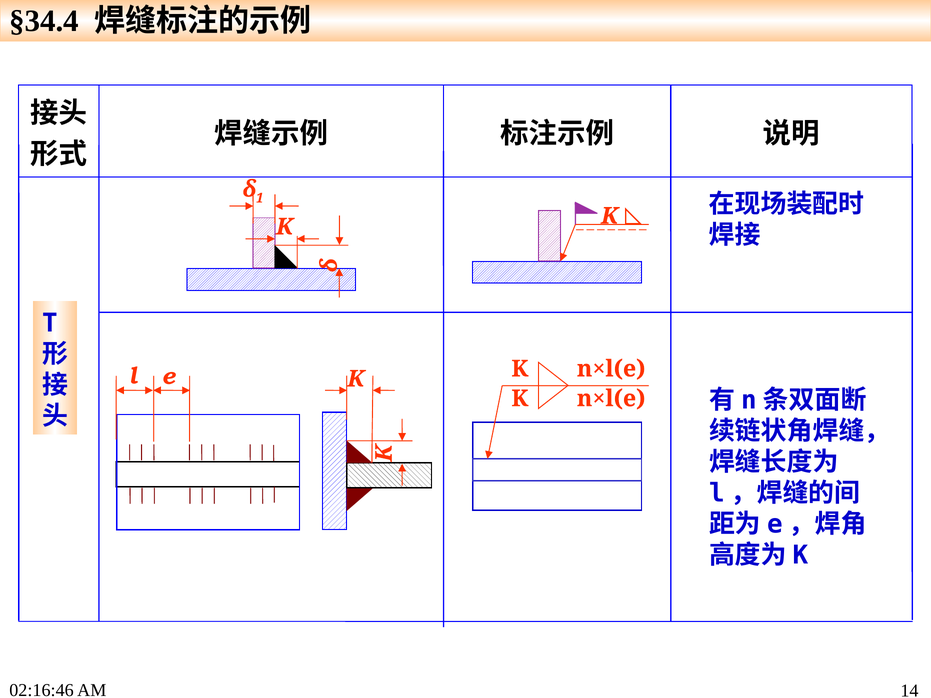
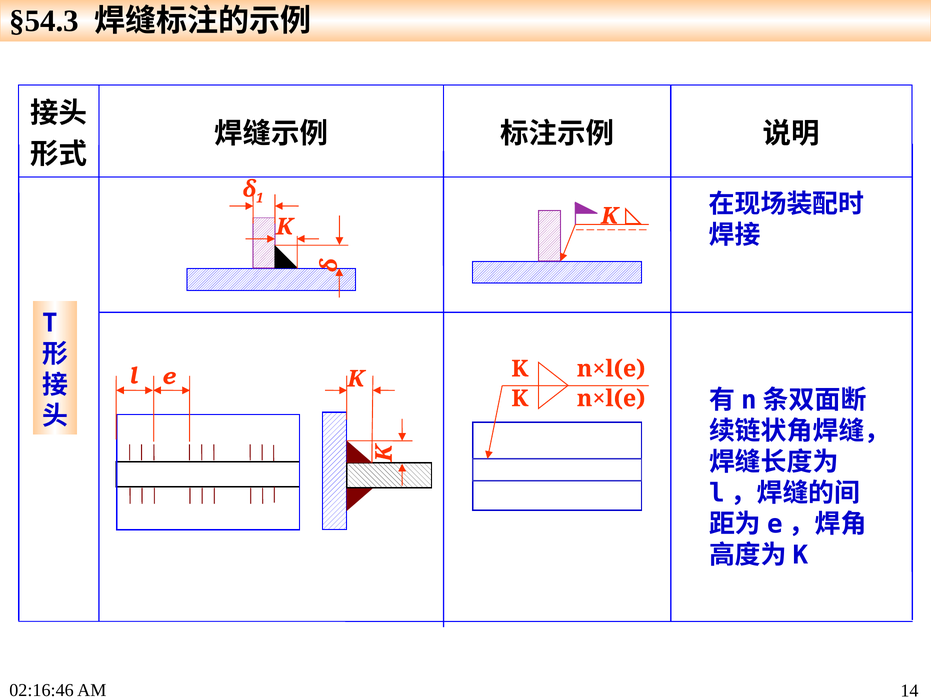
§34.4: §34.4 -> §54.3
